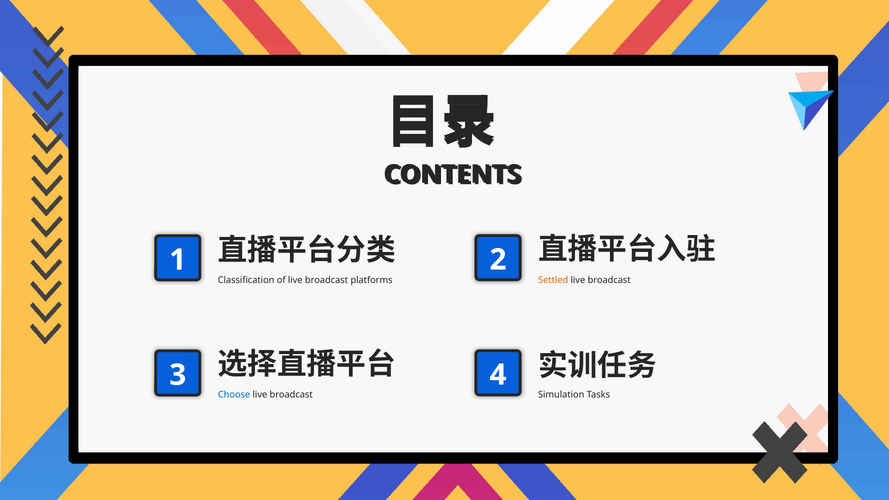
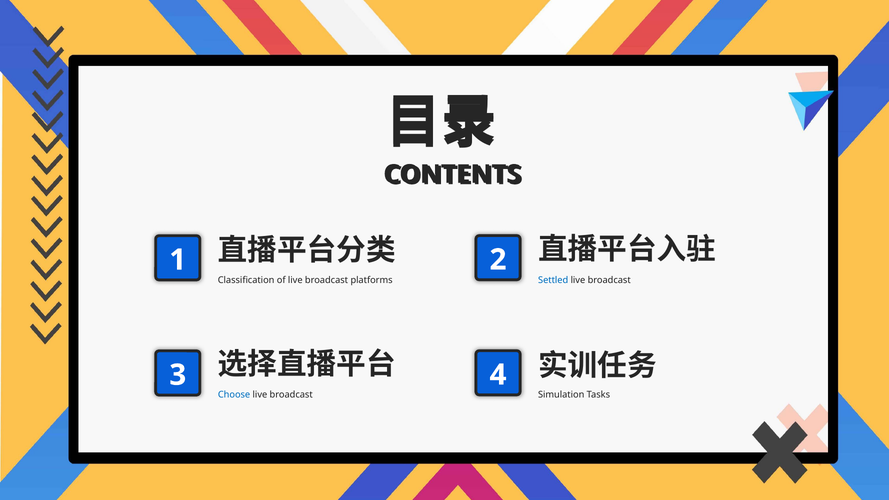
Settled colour: orange -> blue
